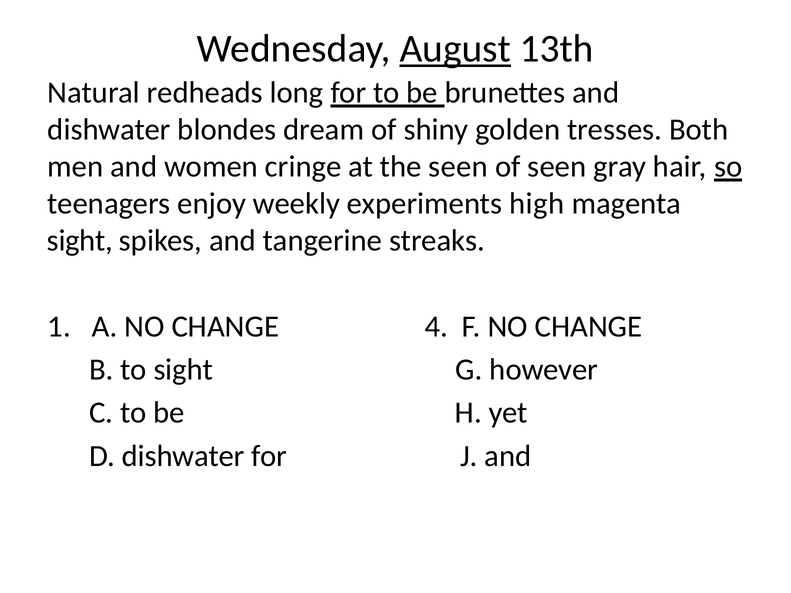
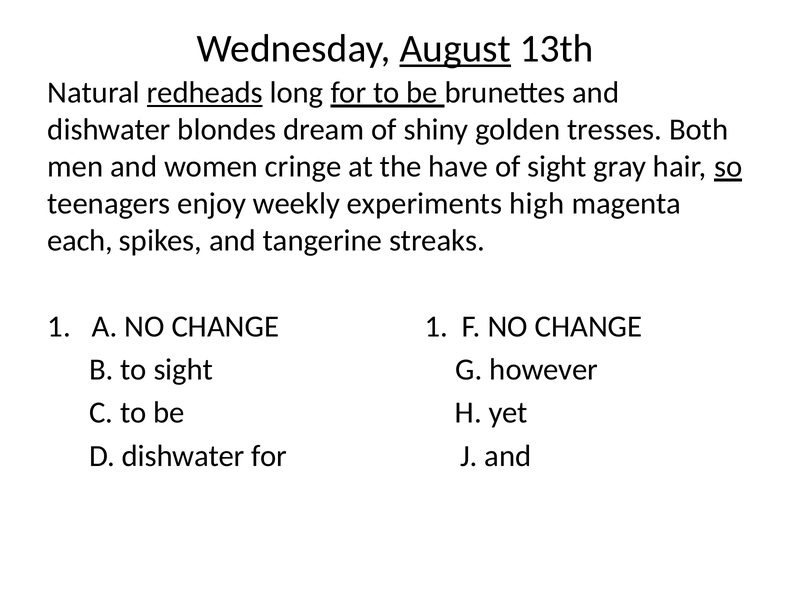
redheads underline: none -> present
the seen: seen -> have
of seen: seen -> sight
sight at (80, 241): sight -> each
CHANGE 4: 4 -> 1
